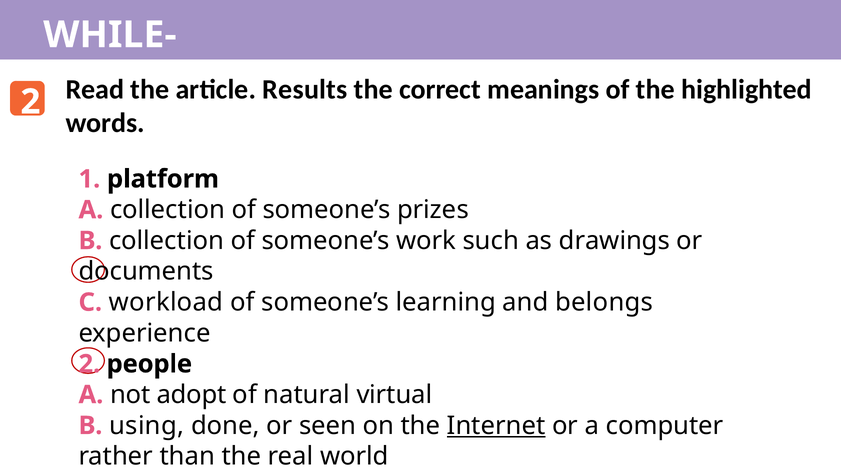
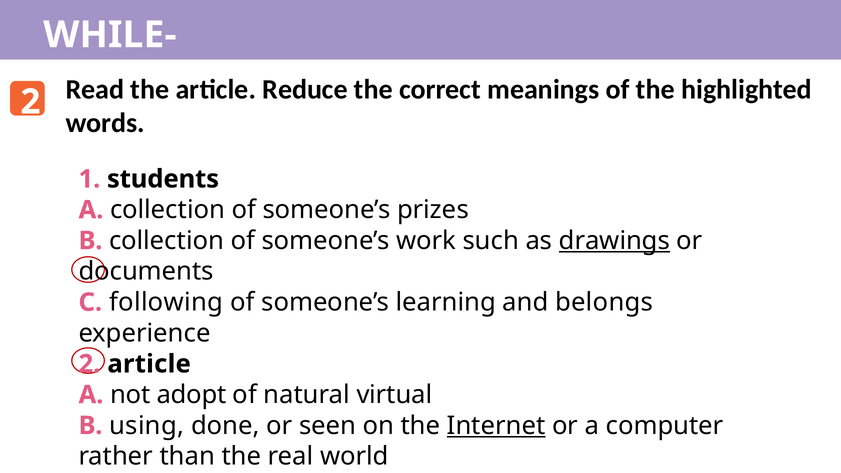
Results: Results -> Reduce
platform: platform -> students
drawings underline: none -> present
workload: workload -> following
2 people: people -> article
